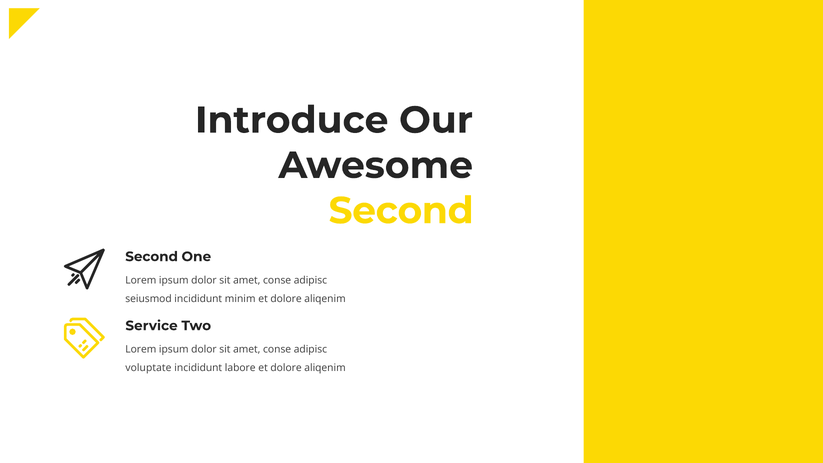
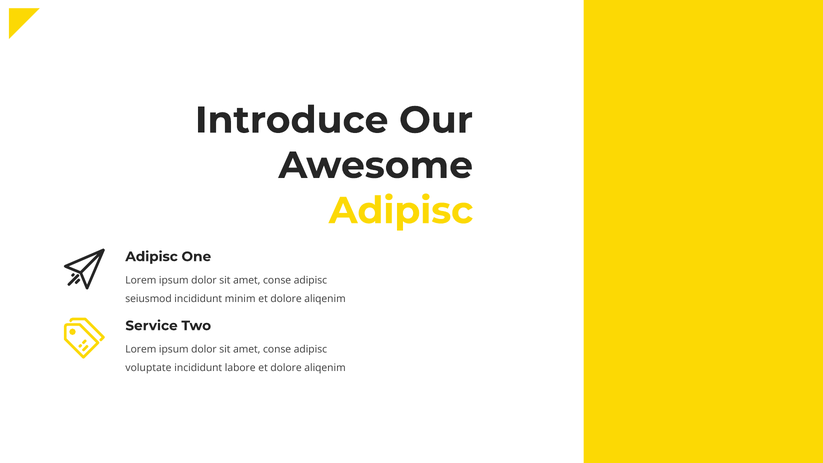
Second at (401, 211): Second -> Adipisc
Second at (152, 257): Second -> Adipisc
